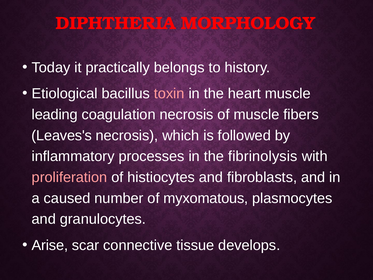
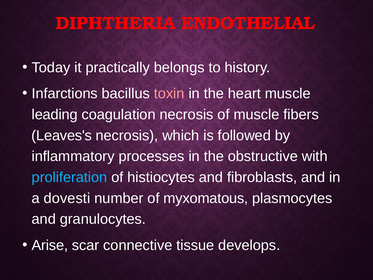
MORPHOLOGY: MORPHOLOGY -> ENDOTHELIAL
Etiological: Etiological -> Infarctions
fibrinolysis: fibrinolysis -> obstructive
proliferation colour: pink -> light blue
caused: caused -> dovesti
